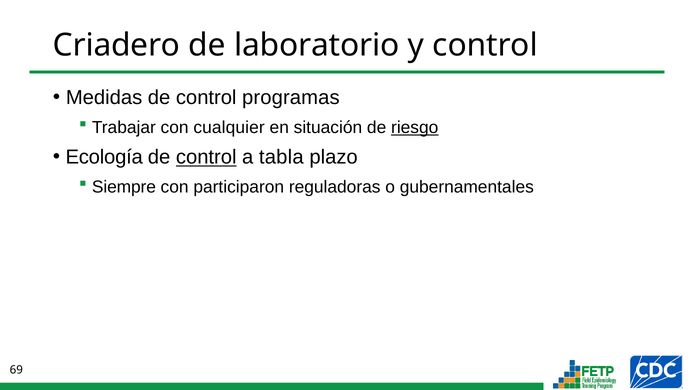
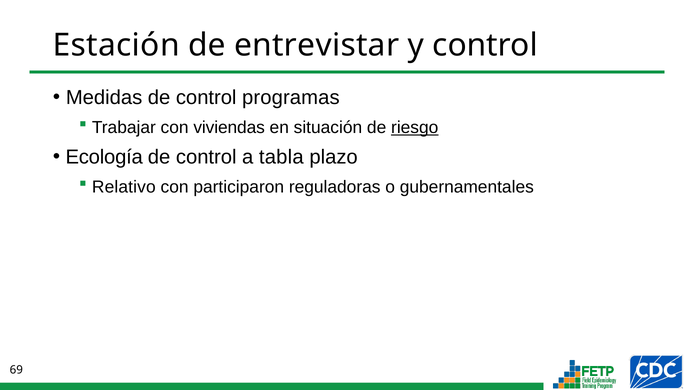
Criadero: Criadero -> Estación
laboratorio: laboratorio -> entrevistar
cualquier: cualquier -> viviendas
control at (206, 157) underline: present -> none
Siempre: Siempre -> Relativo
